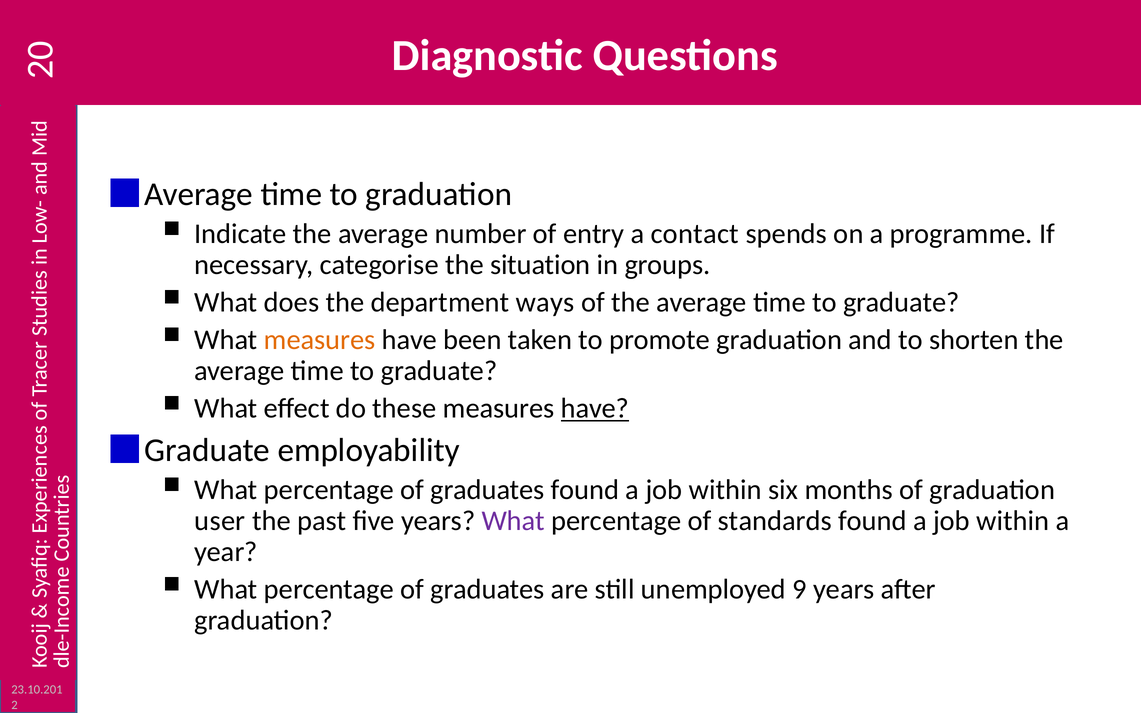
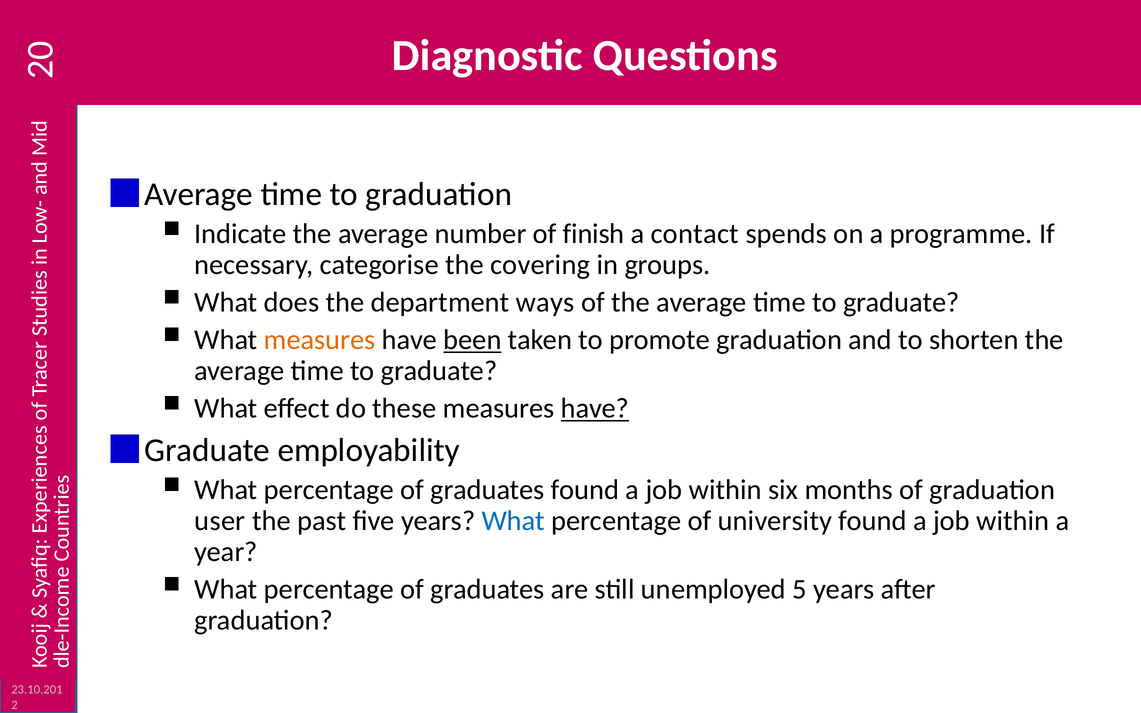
entry: entry -> finish
situation: situation -> covering
been underline: none -> present
What at (513, 521) colour: purple -> blue
standards: standards -> university
9: 9 -> 5
